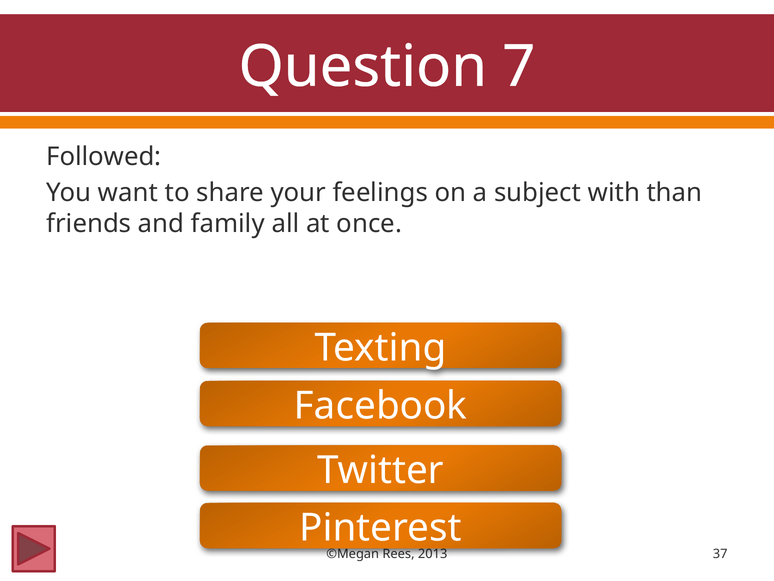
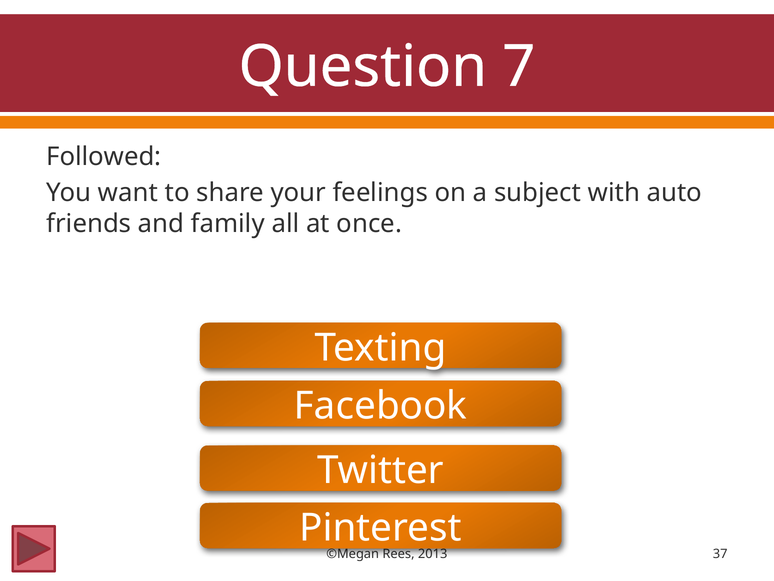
than: than -> auto
